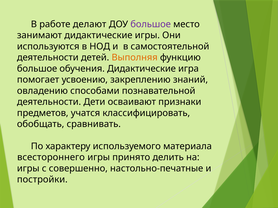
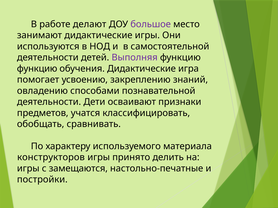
Выполняя colour: orange -> purple
большое at (37, 69): большое -> функцию
всестороннего: всестороннего -> конструкторов
совершенно: совершенно -> замещаются
